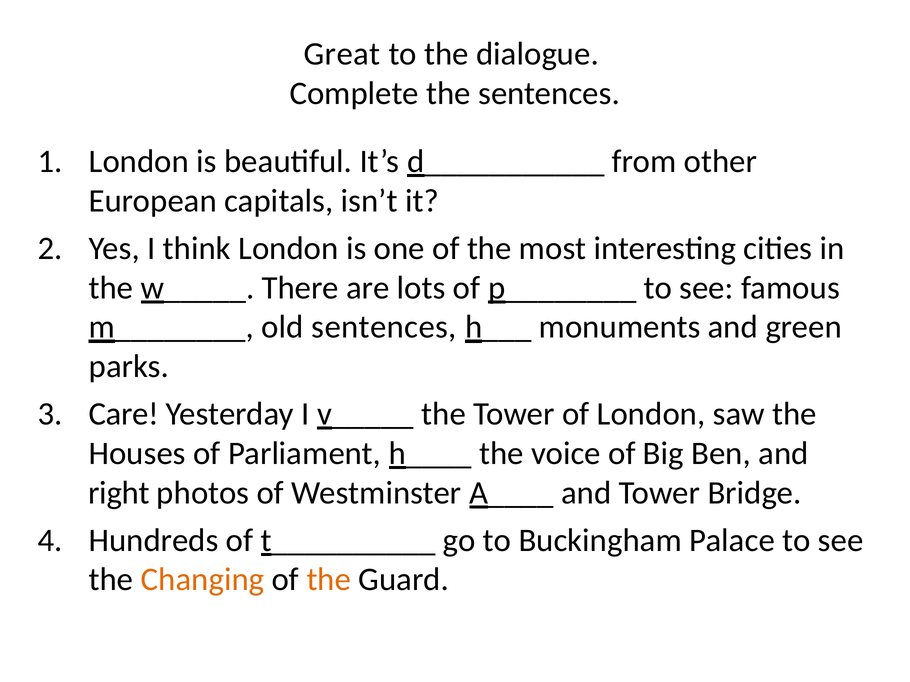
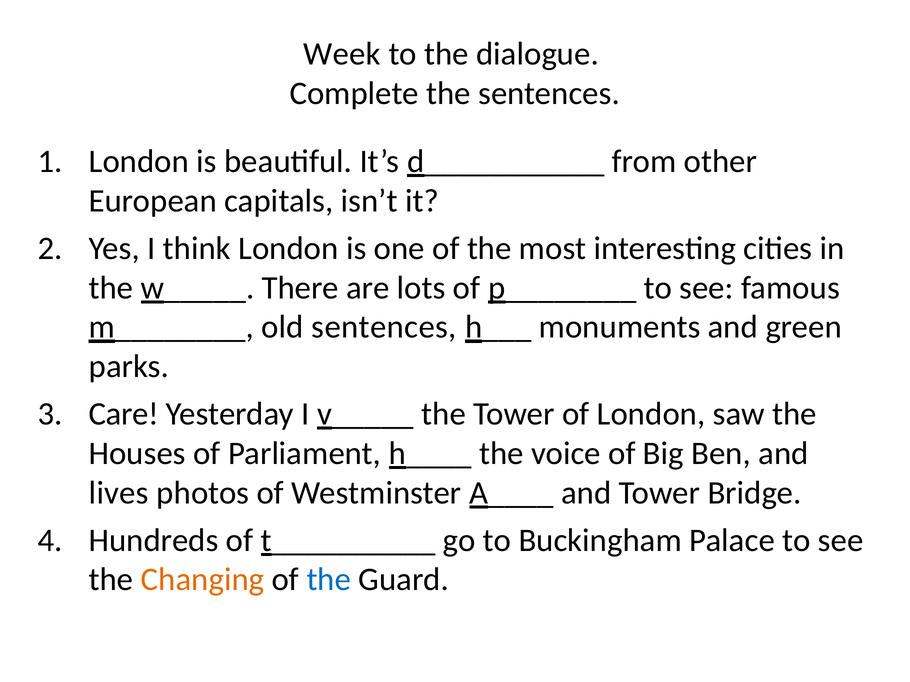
Great: Great -> Week
right: right -> lives
the at (329, 580) colour: orange -> blue
